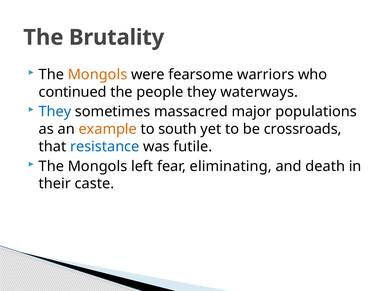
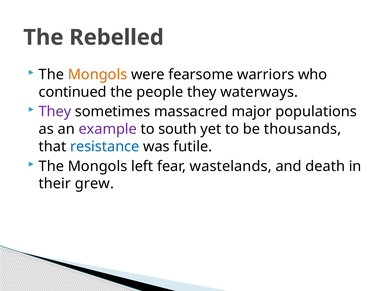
Brutality: Brutality -> Rebelled
They at (55, 112) colour: blue -> purple
example colour: orange -> purple
crossroads: crossroads -> thousands
eliminating: eliminating -> wastelands
caste: caste -> grew
